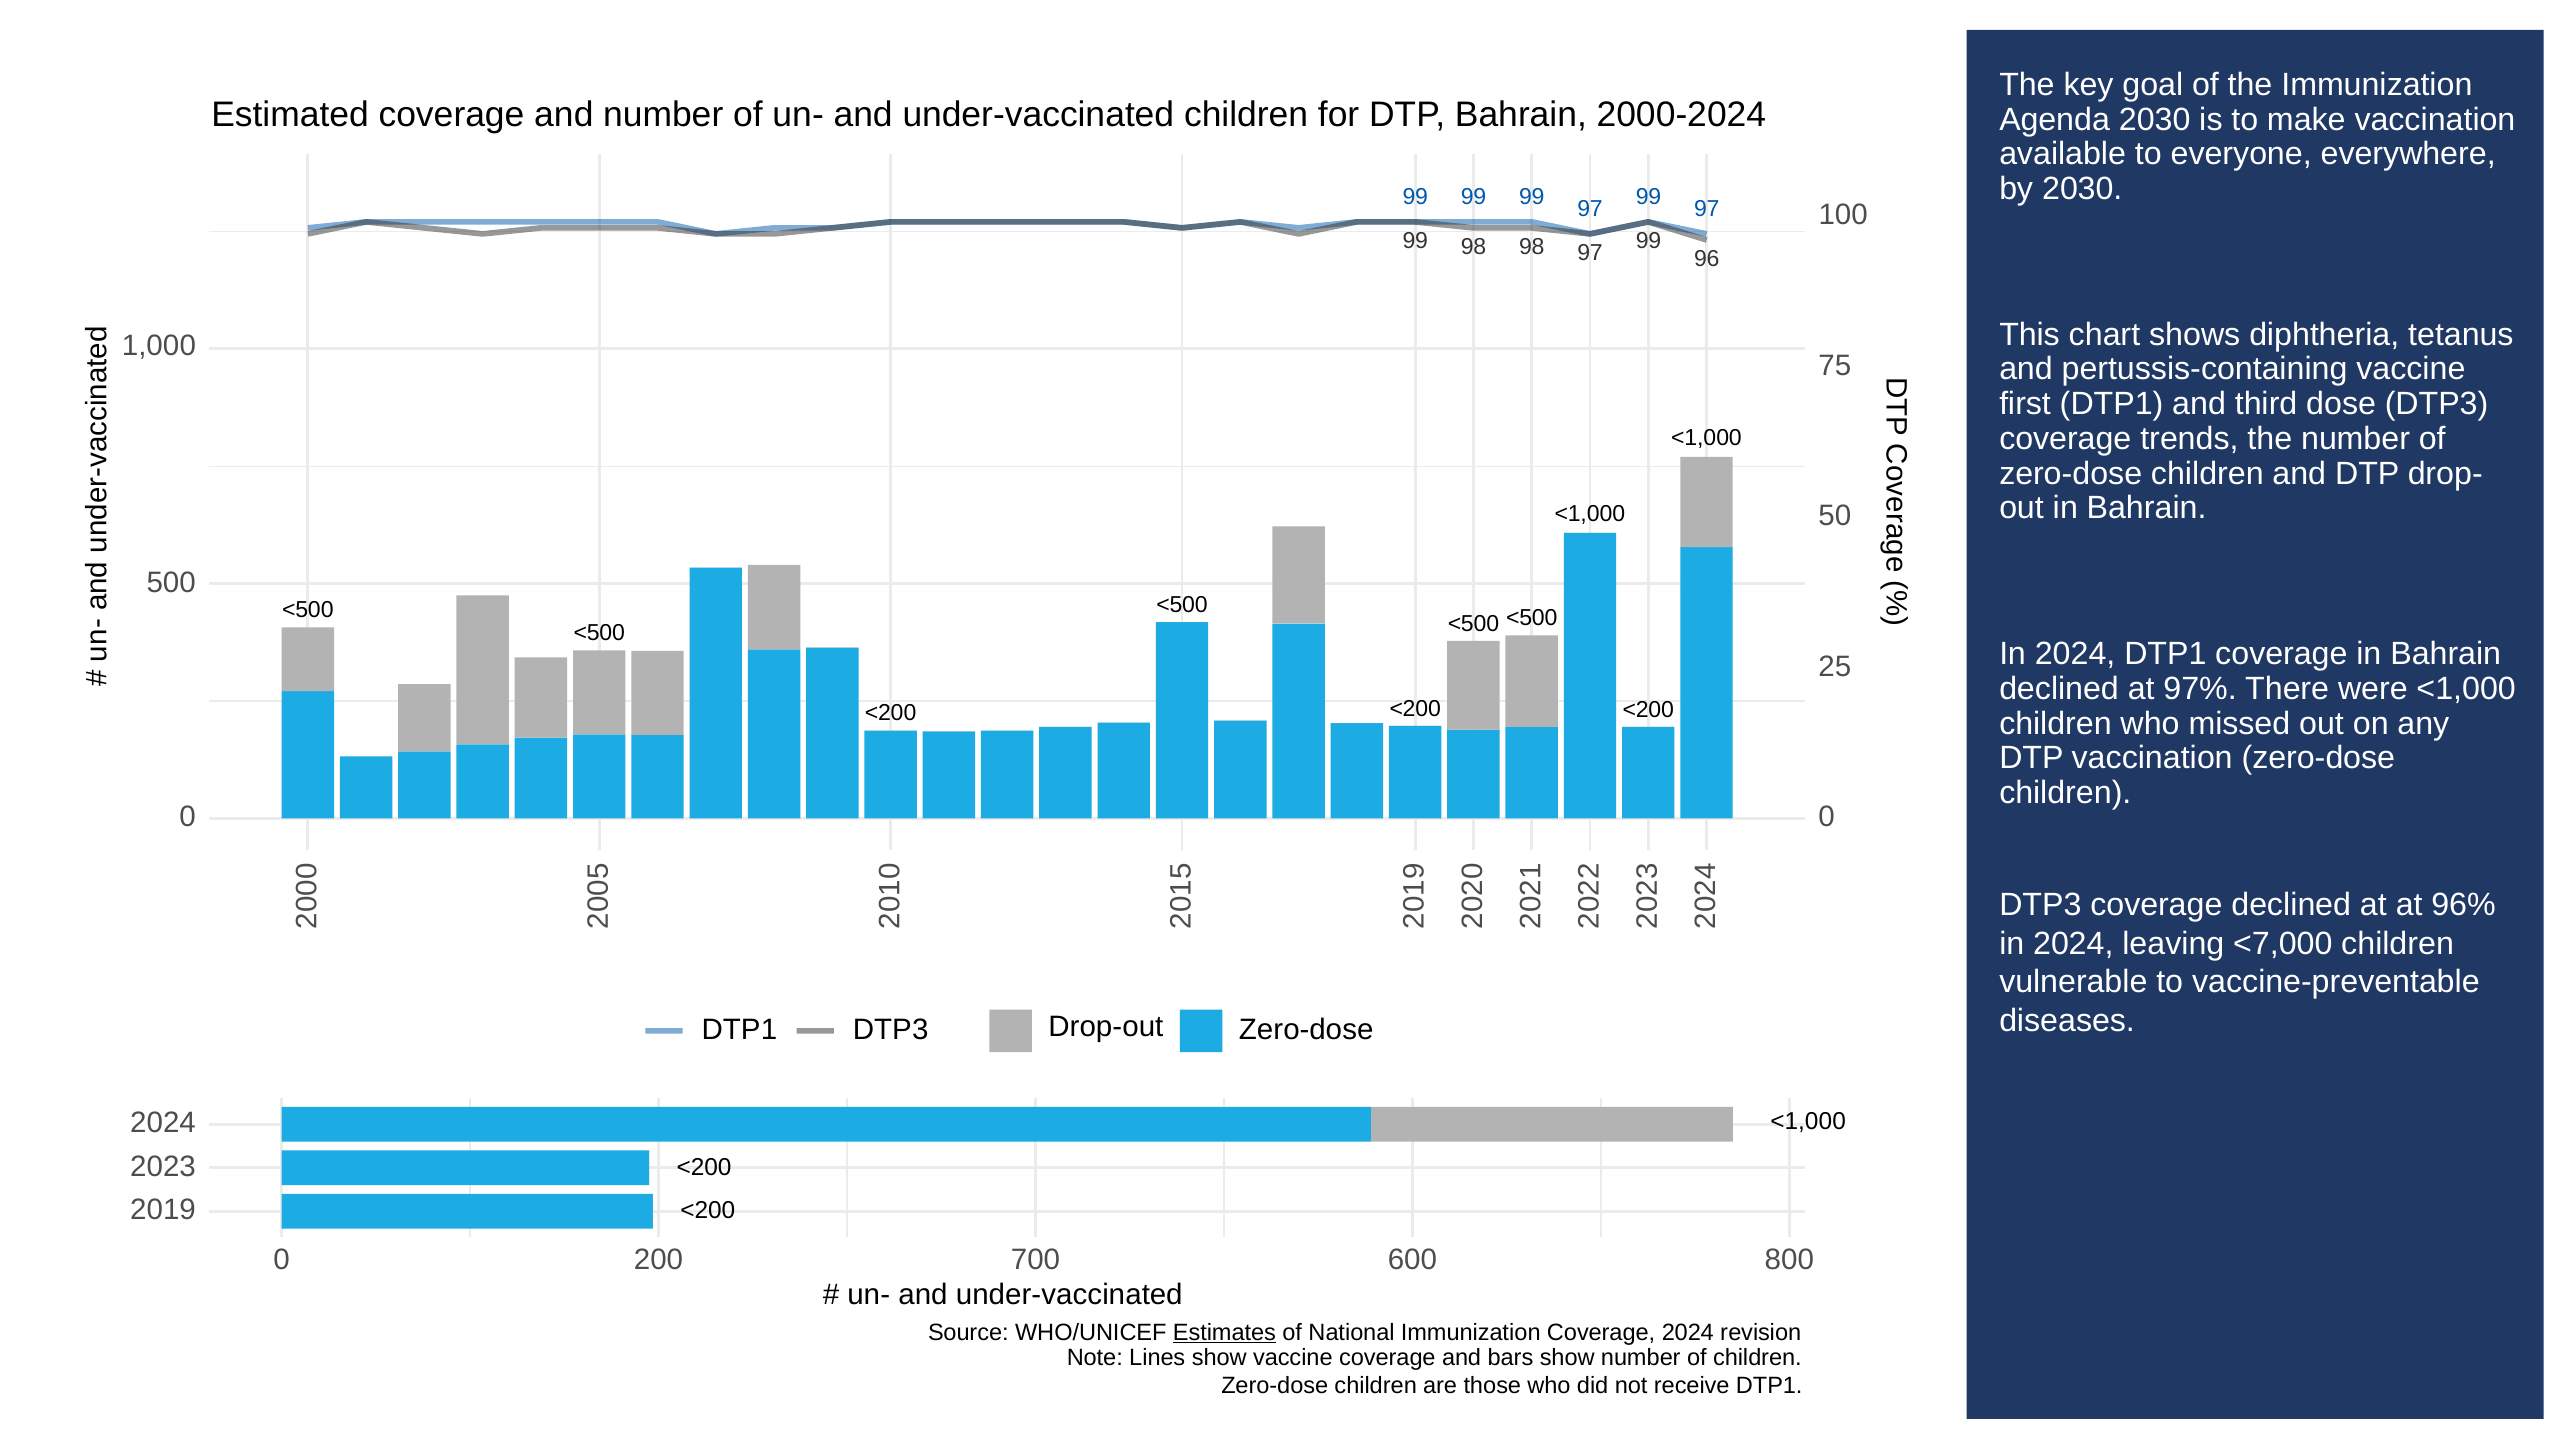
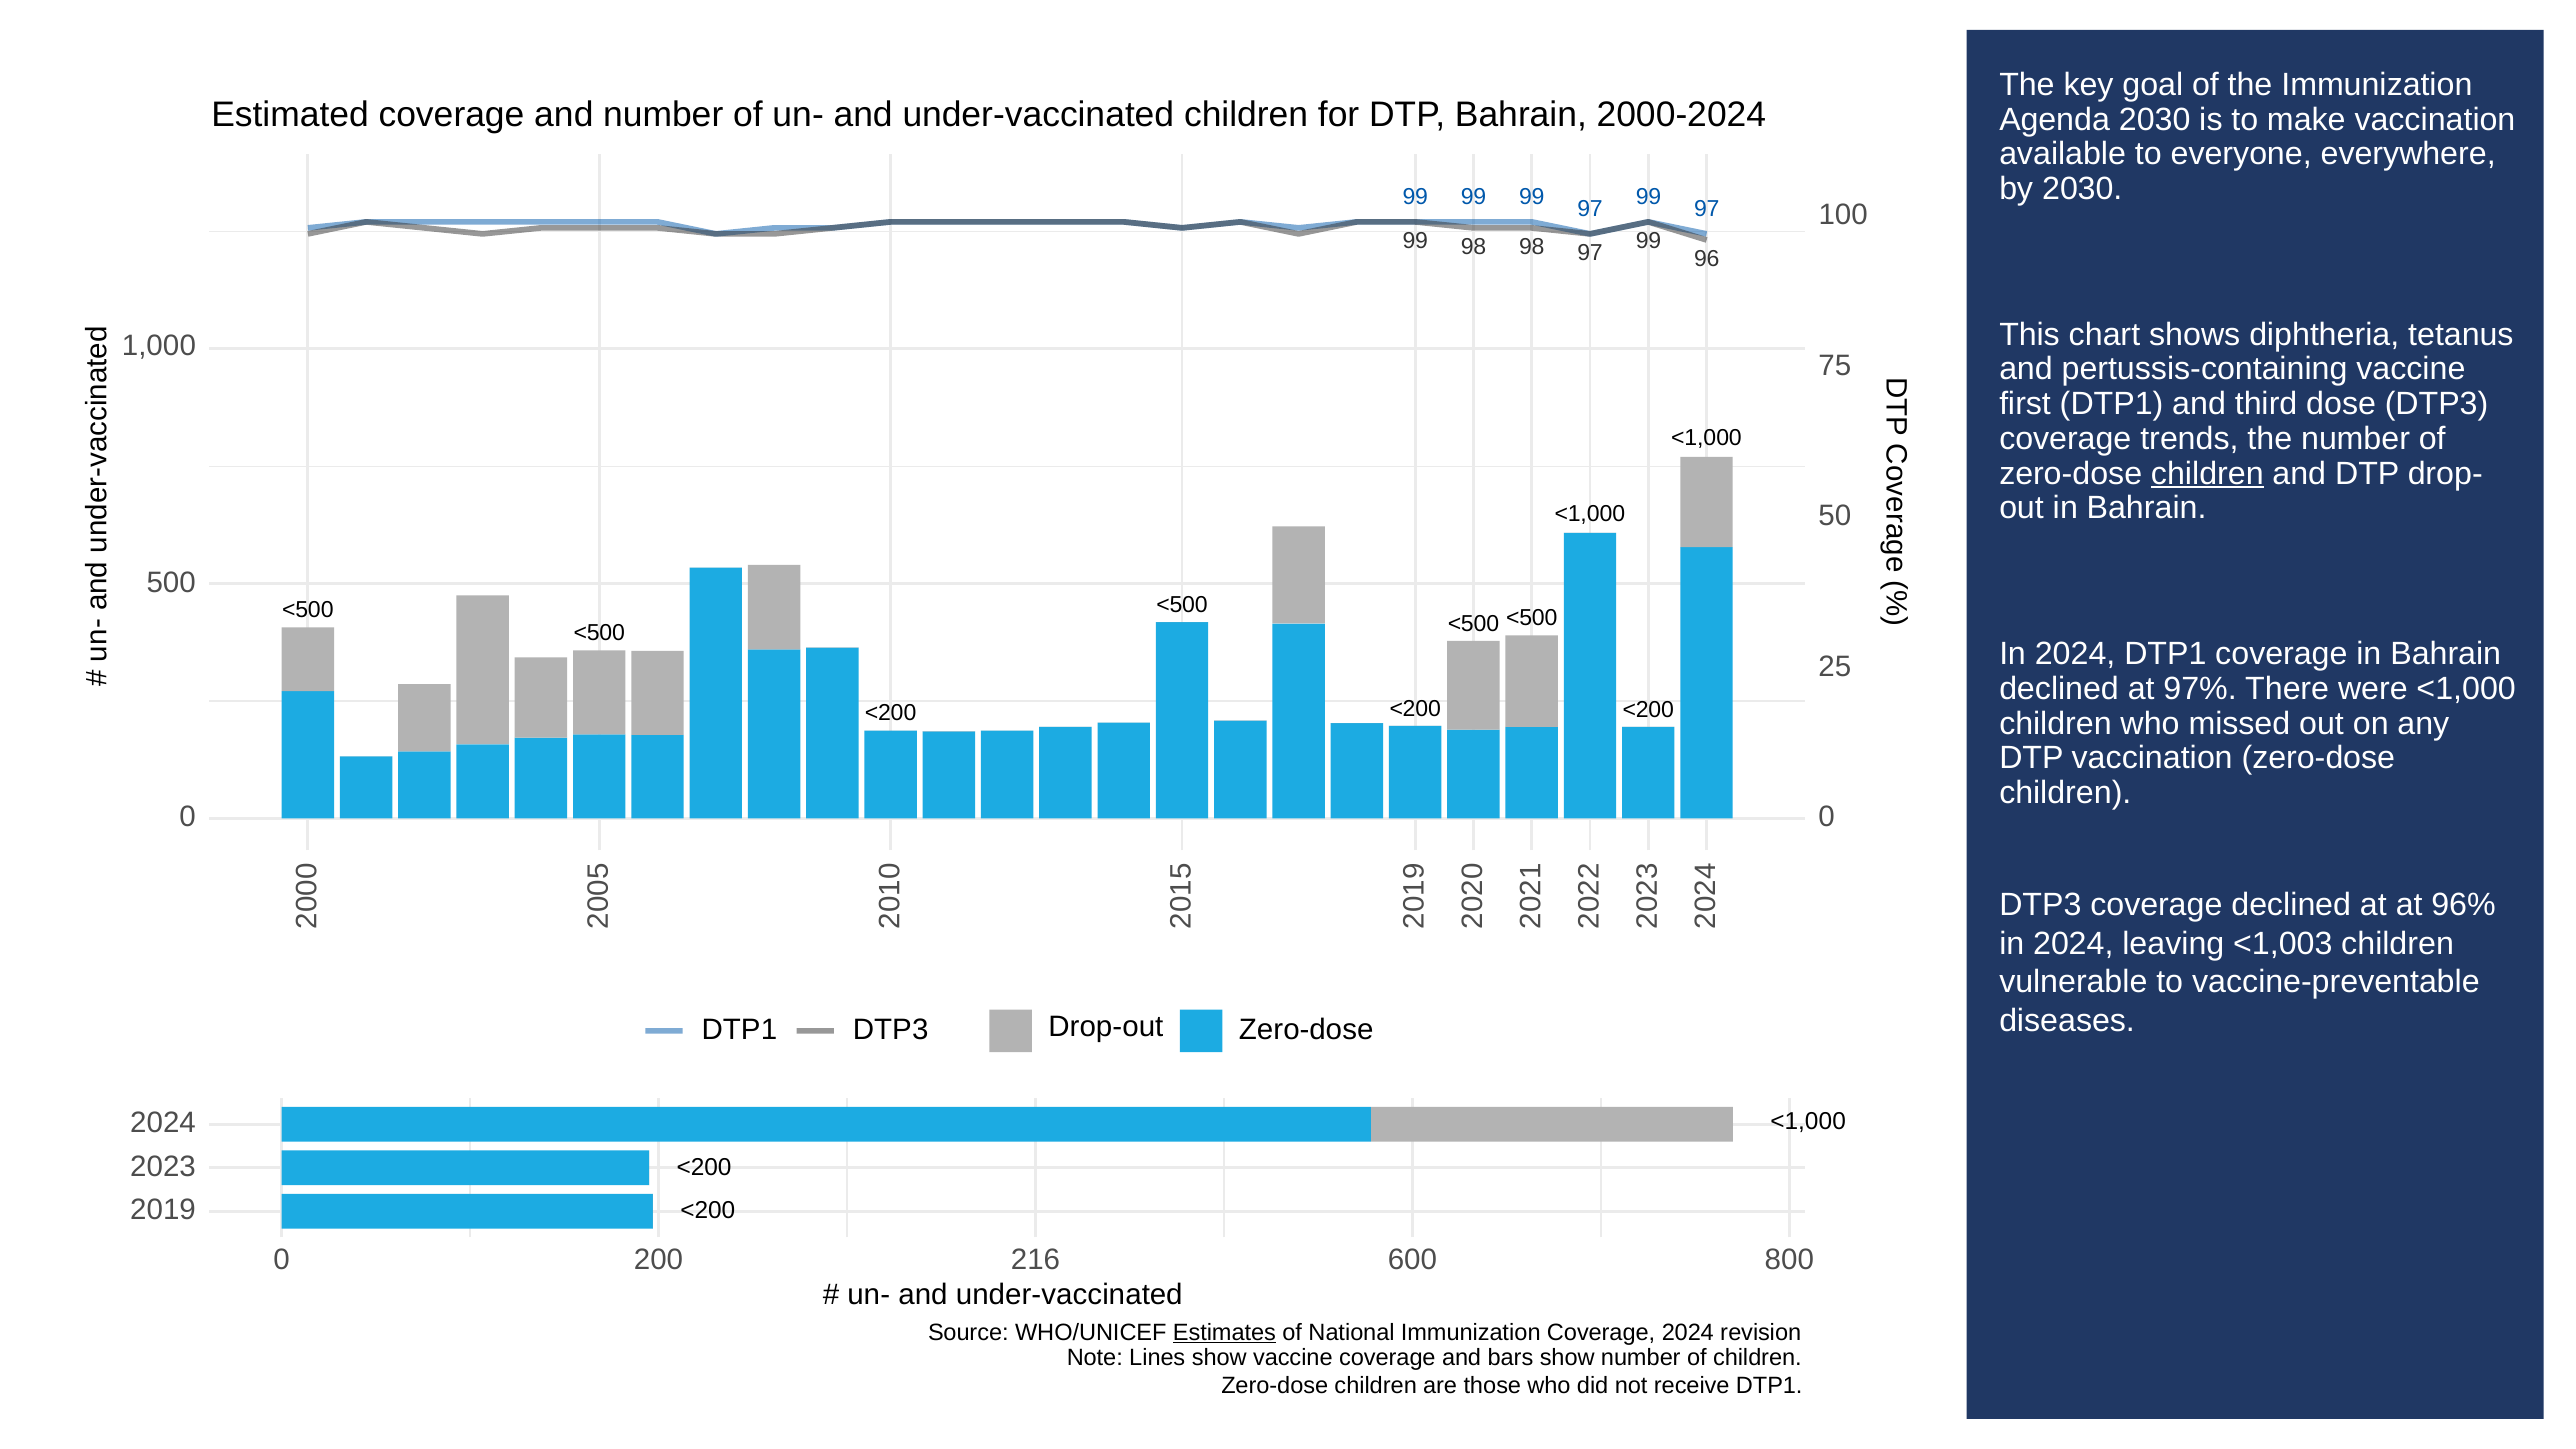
children at (2207, 474) underline: none -> present
<7,000: <7,000 -> <1,003
700: 700 -> 216
